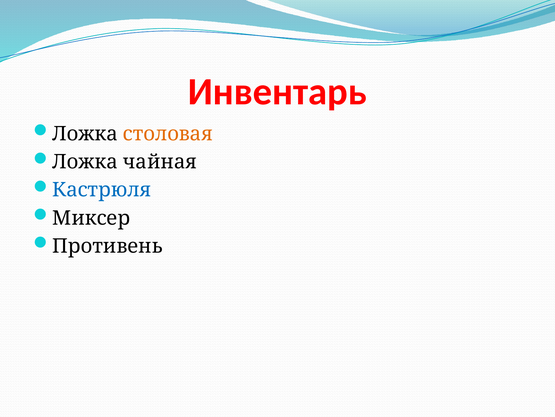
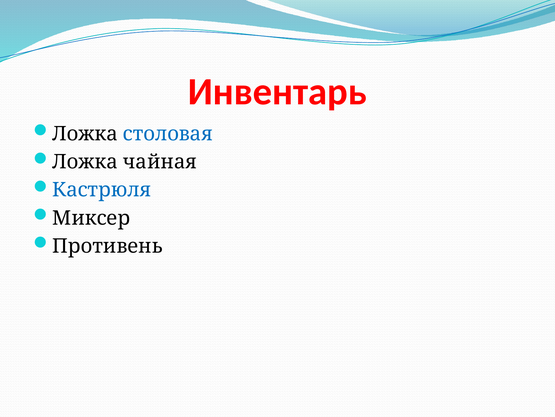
столовая colour: orange -> blue
